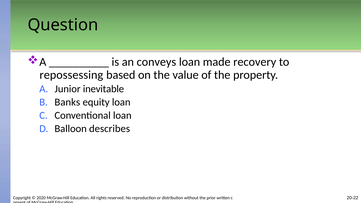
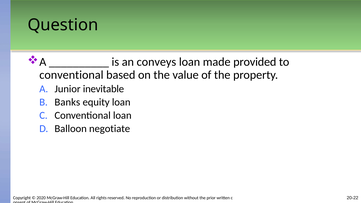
recovery: recovery -> provided
repossessing at (71, 75): repossessing -> conventional
describes: describes -> negotiate
